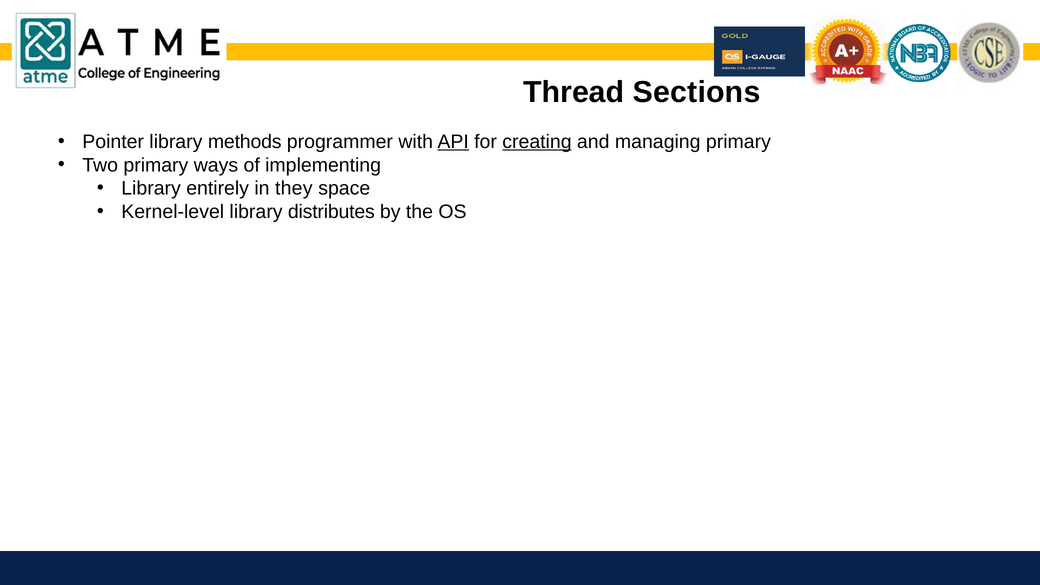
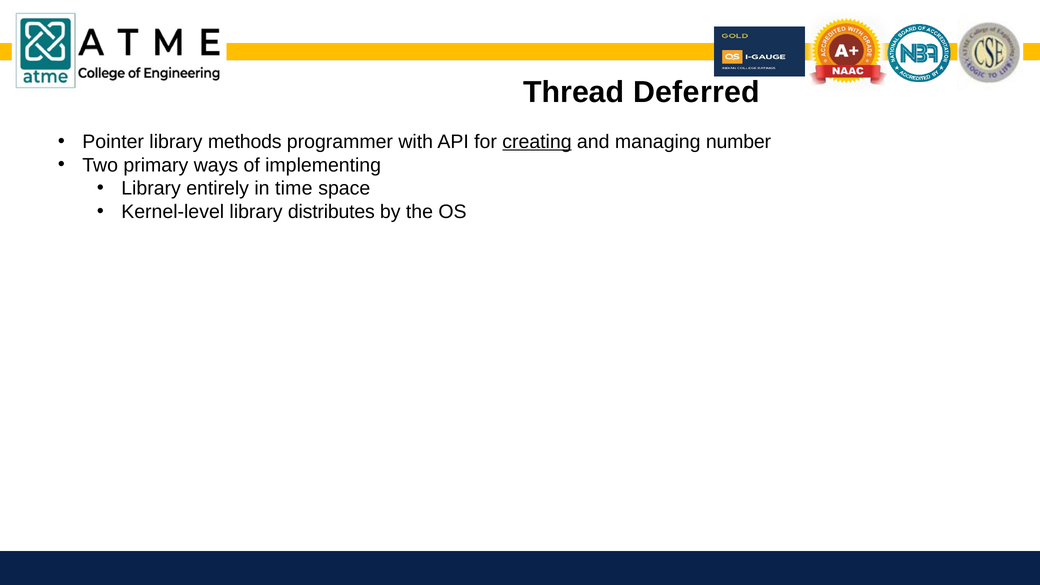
Sections: Sections -> Deferred
API underline: present -> none
managing primary: primary -> number
they: they -> time
